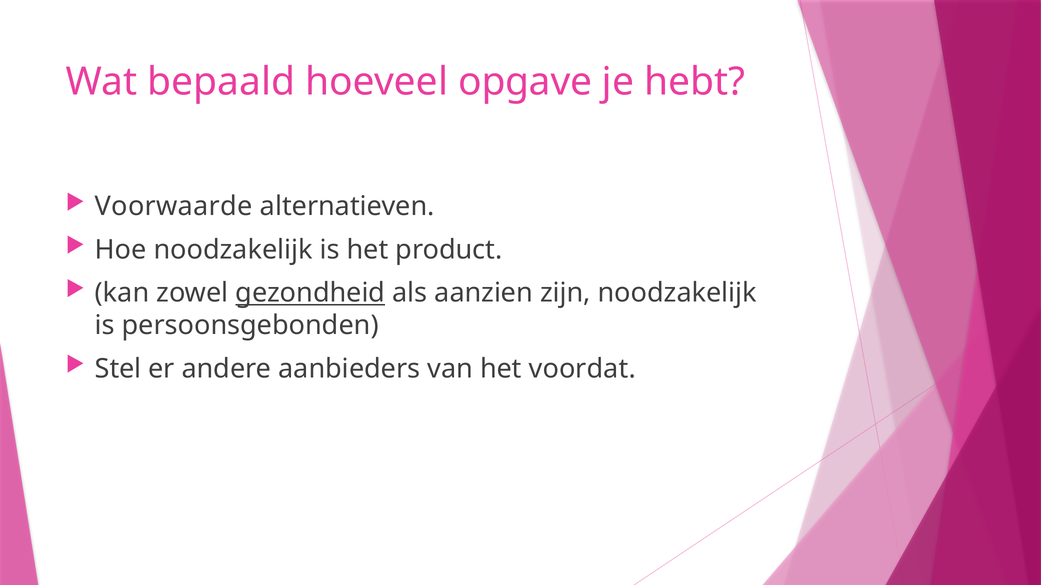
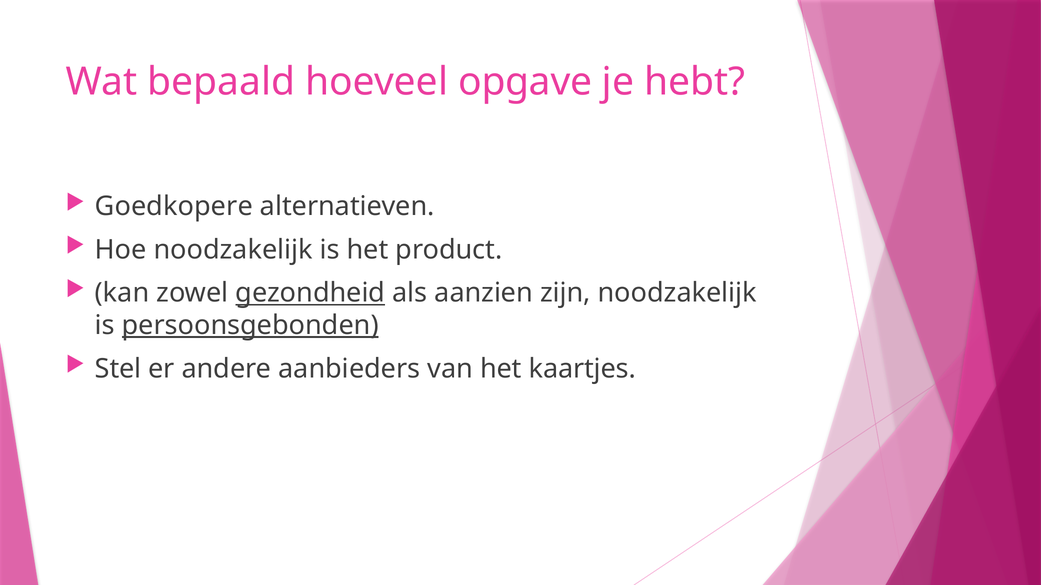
Voorwaarde: Voorwaarde -> Goedkopere
persoonsgebonden underline: none -> present
voordat: voordat -> kaartjes
